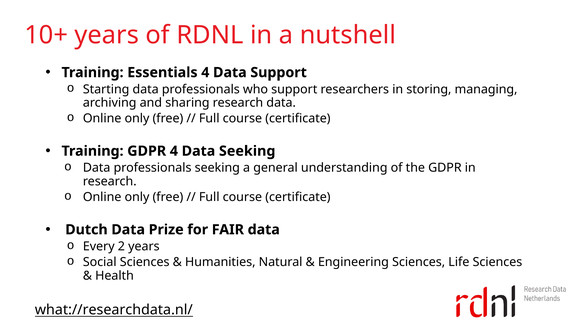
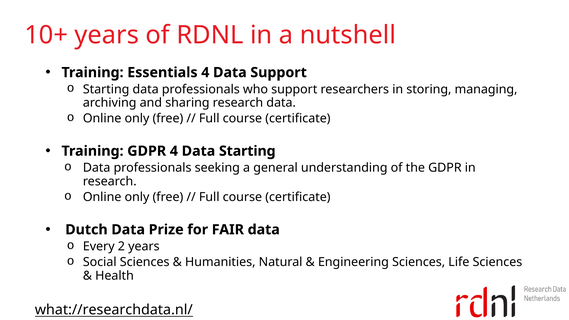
Data Seeking: Seeking -> Starting
